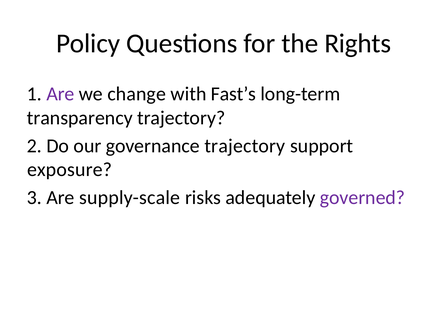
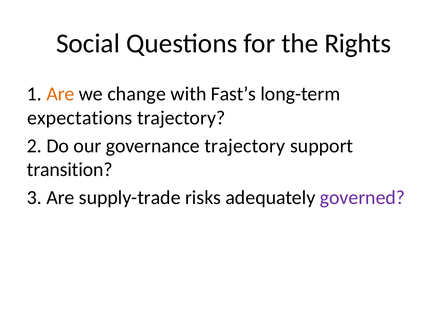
Policy: Policy -> Social
Are at (60, 94) colour: purple -> orange
transparency: transparency -> expectations
exposure: exposure -> transition
supply-scale: supply-scale -> supply-trade
